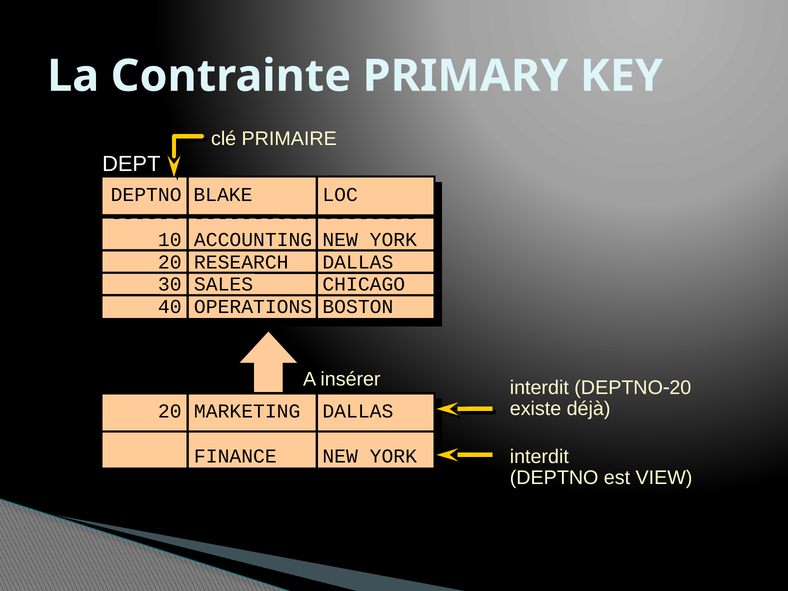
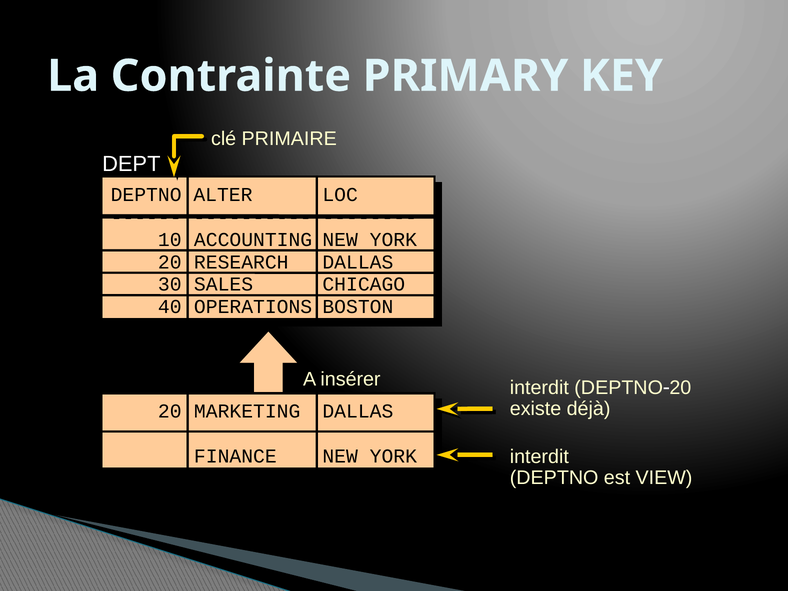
BLAKE: BLAKE -> ALTER
